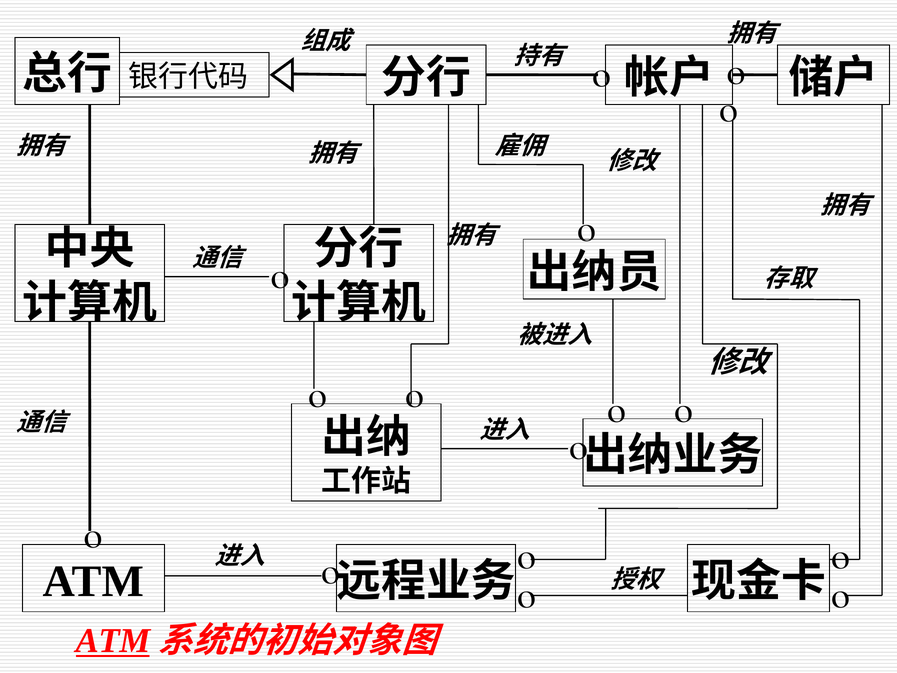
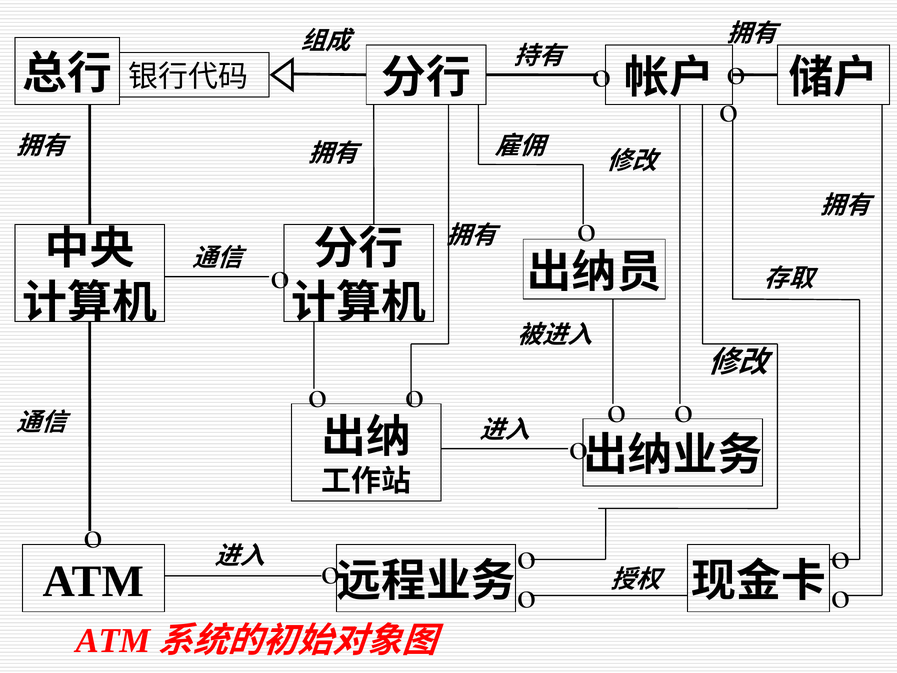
ATM at (113, 641) underline: present -> none
